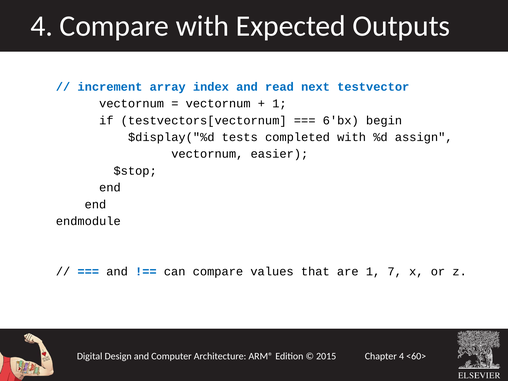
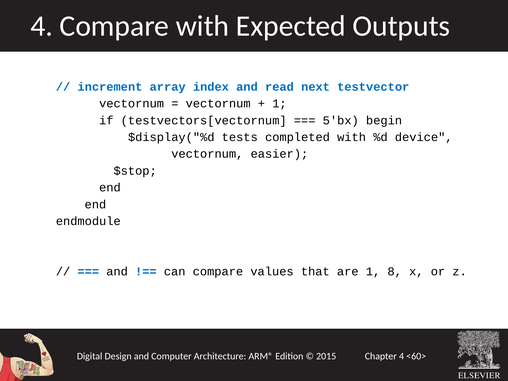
6'bx: 6'bx -> 5'bx
assign: assign -> device
7: 7 -> 8
